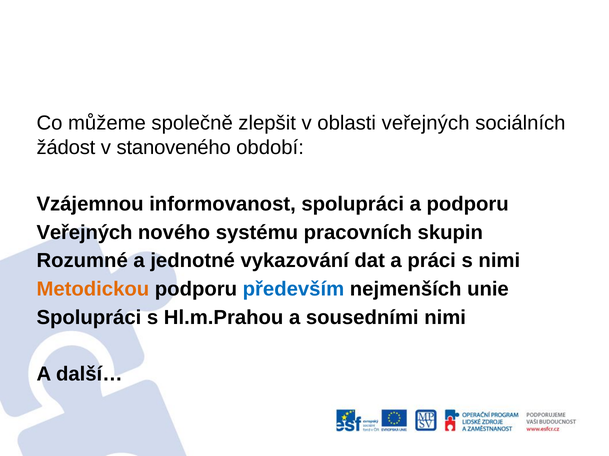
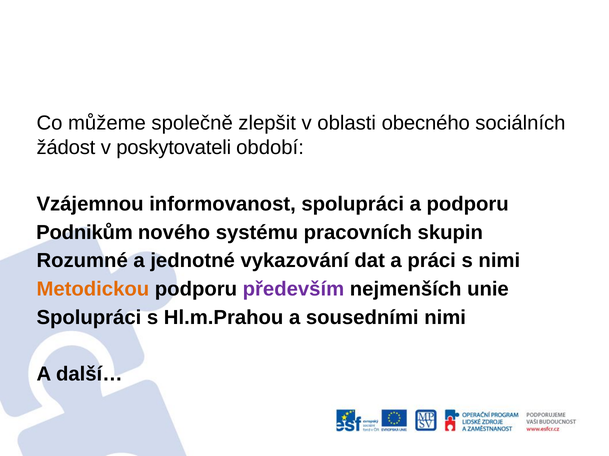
oblasti veřejných: veřejných -> obecného
stanoveného: stanoveného -> poskytovateli
Veřejných at (85, 233): Veřejných -> Podnikům
především colour: blue -> purple
